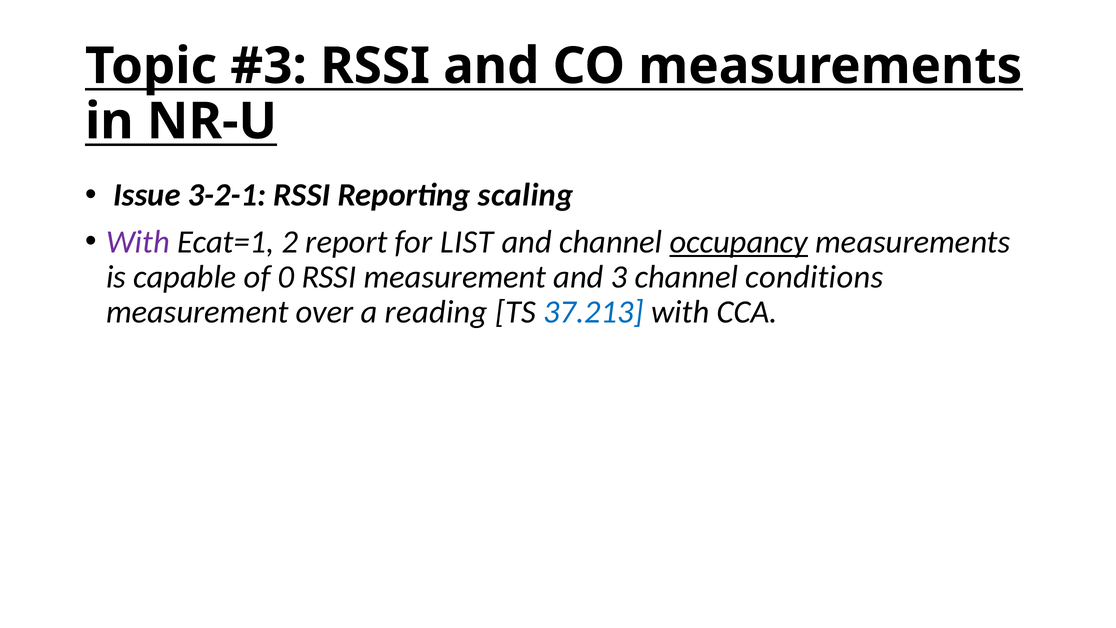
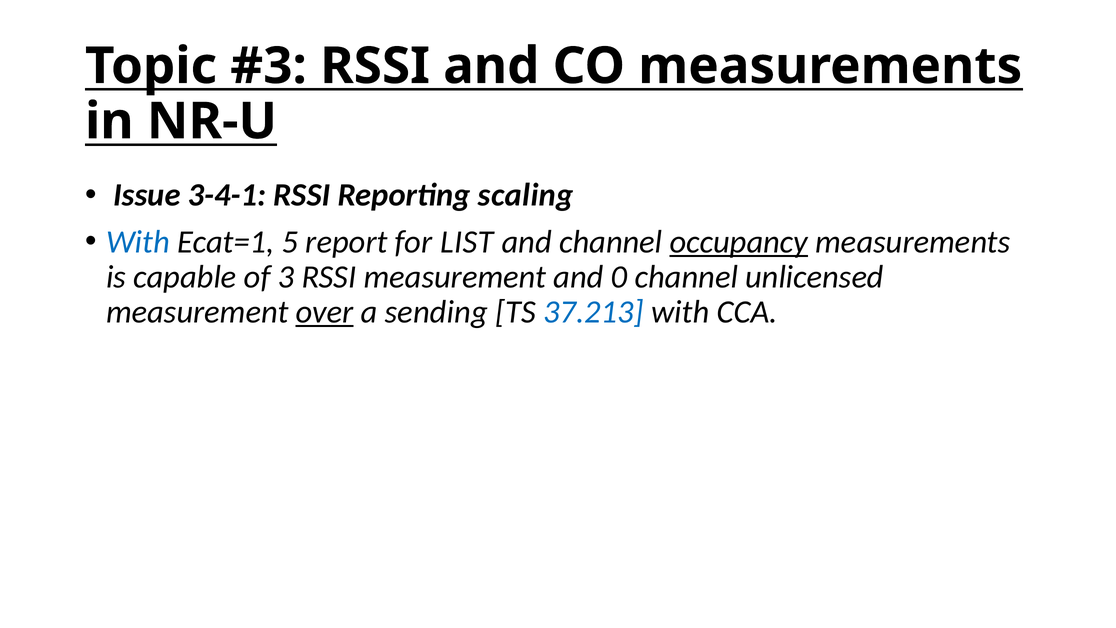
3-2-1: 3-2-1 -> 3-4-1
With at (138, 242) colour: purple -> blue
2: 2 -> 5
0: 0 -> 3
3: 3 -> 0
conditions: conditions -> unlicensed
over underline: none -> present
reading: reading -> sending
